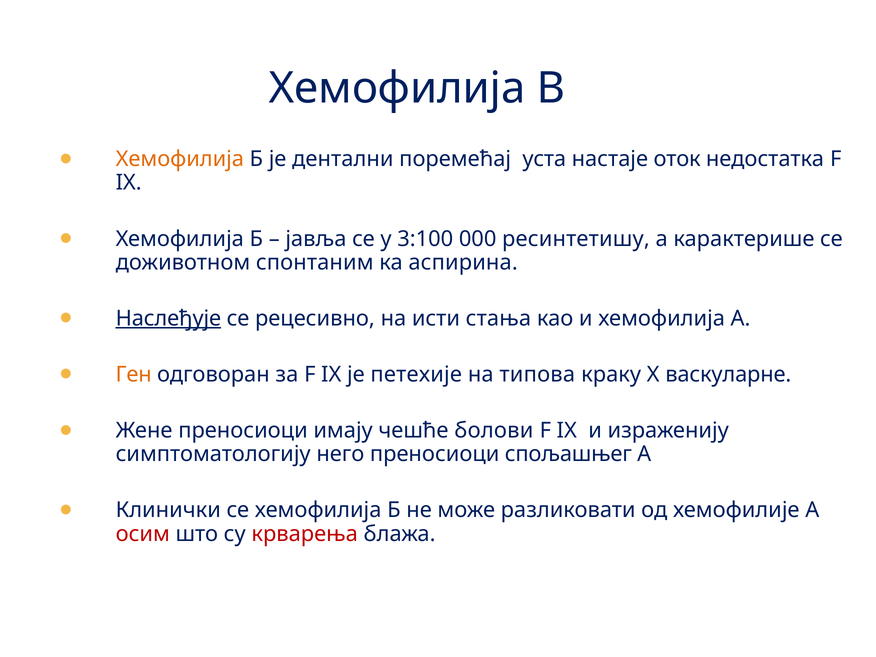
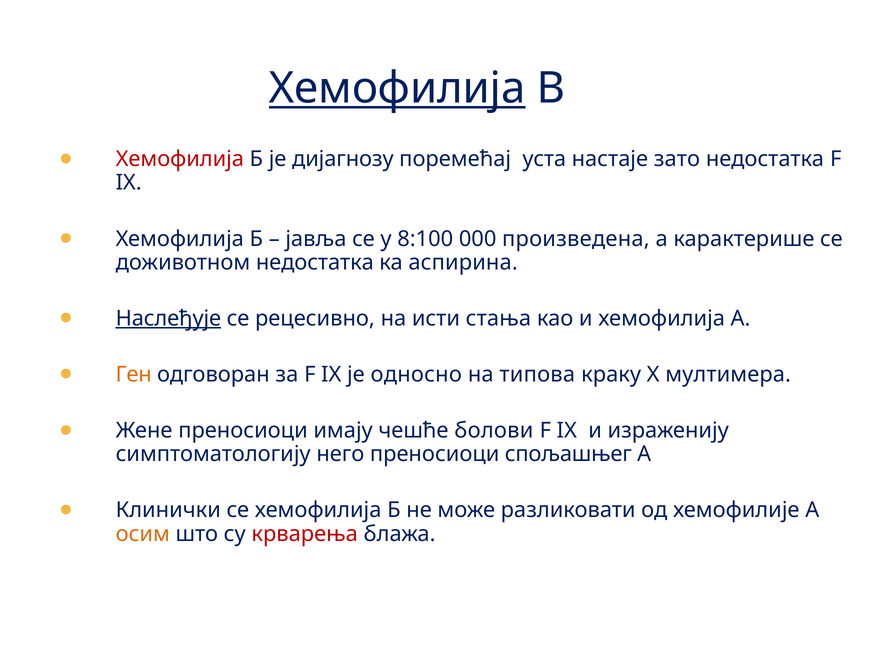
Хемофилија at (397, 88) underline: none -> present
Хемофилија at (180, 159) colour: orange -> red
дентални: дентални -> дијагнозу
оток: оток -> зато
3:100: 3:100 -> 8:100
ресинтетишу: ресинтетишу -> произведена
доживотном спонтаним: спонтаним -> недостатка
петехије: петехије -> односно
васкуларне: васкуларне -> мултимера
осим colour: red -> orange
